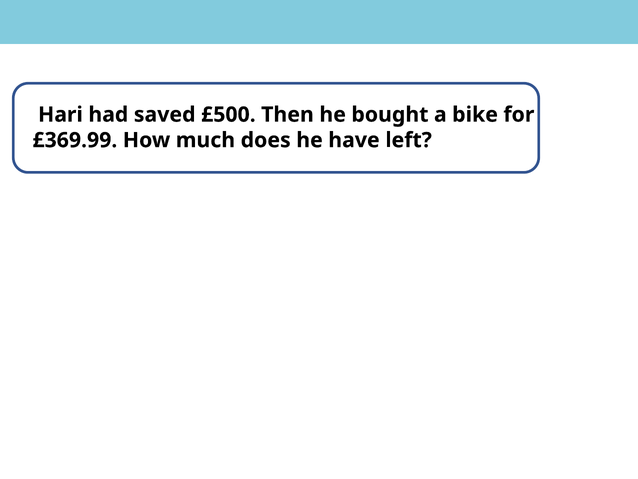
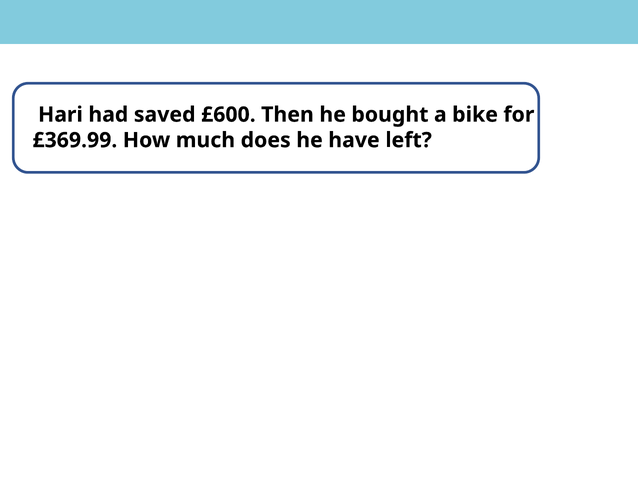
£500: £500 -> £600
